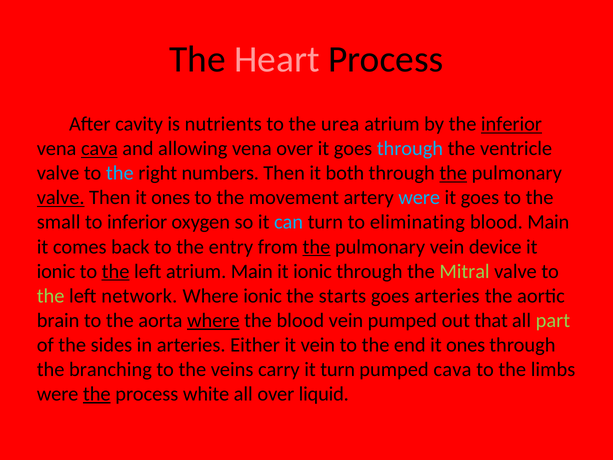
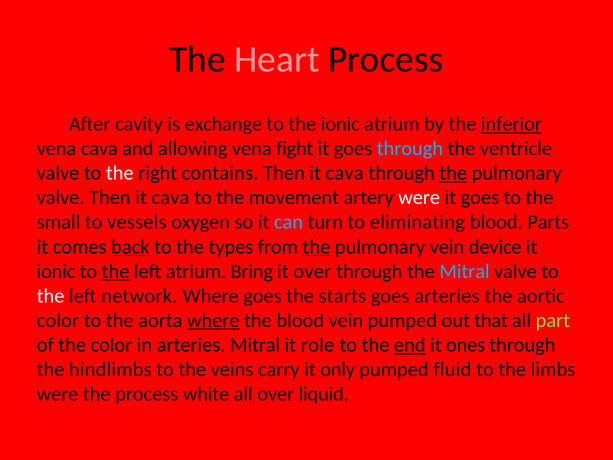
nutrients: nutrients -> exchange
the urea: urea -> ionic
cava at (99, 149) underline: present -> none
vena over: over -> fight
the at (120, 173) colour: light blue -> white
numbers: numbers -> contains
both at (345, 173): both -> cava
valve at (61, 198) underline: present -> none
ones at (171, 198): ones -> cava
were at (419, 198) colour: light blue -> white
to inferior: inferior -> vessels
blood Main: Main -> Parts
back underline: none -> present
entry: entry -> types
atrium Main: Main -> Bring
ionic at (313, 271): ionic -> over
Mitral at (465, 271) colour: light green -> light blue
the at (51, 296) colour: light green -> white
Where ionic: ionic -> goes
brain at (58, 320): brain -> color
the sides: sides -> color
arteries Either: Either -> Mitral
it vein: vein -> role
end underline: none -> present
branching: branching -> hindlimbs
it turn: turn -> only
pumped cava: cava -> fluid
the at (97, 394) underline: present -> none
